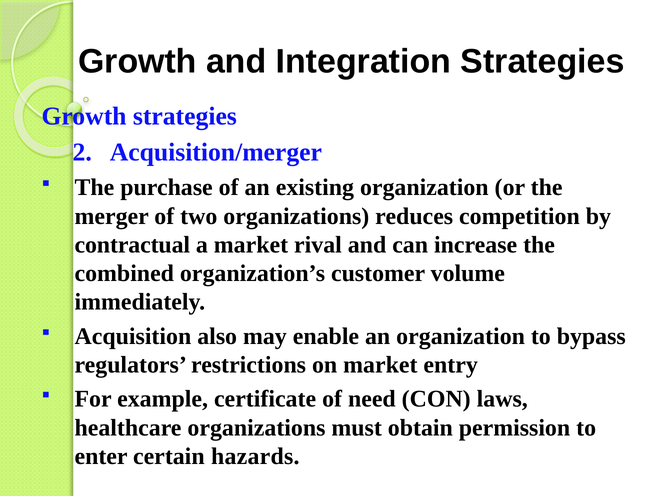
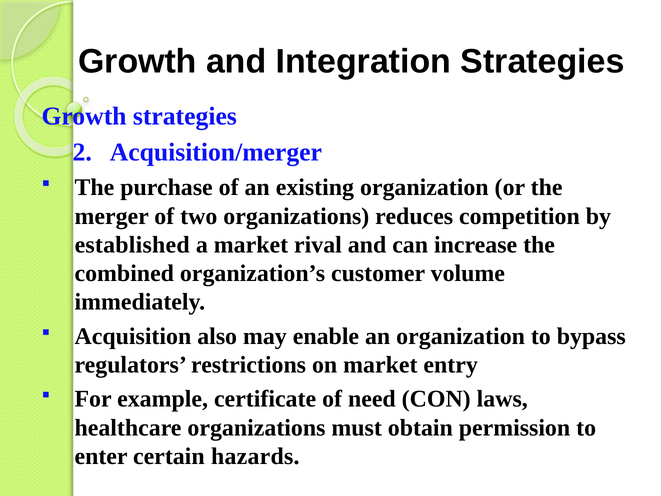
contractual: contractual -> established
